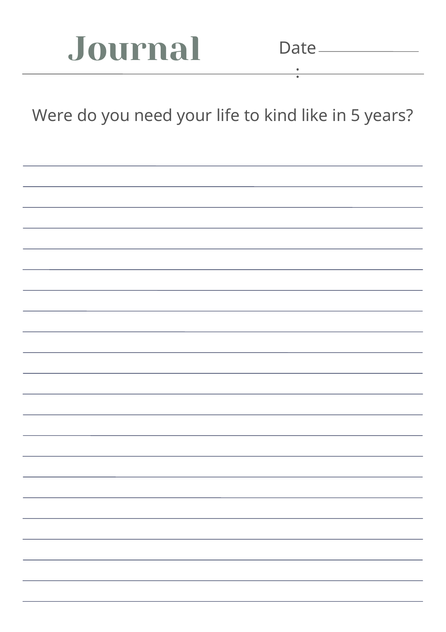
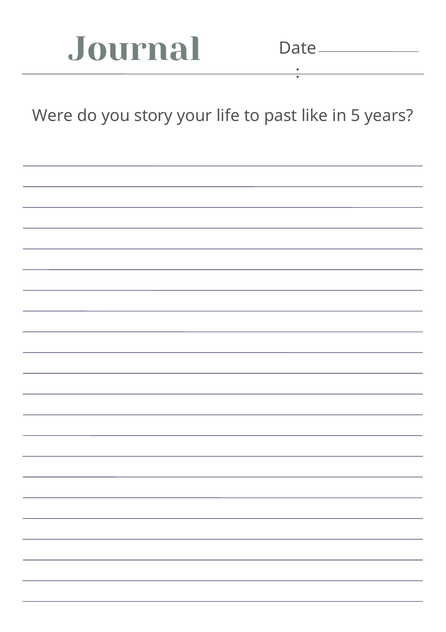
need: need -> story
kind: kind -> past
